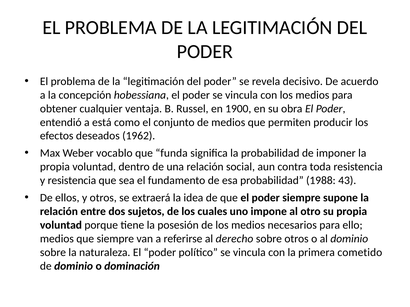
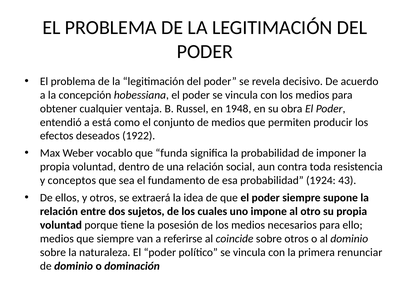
1900: 1900 -> 1948
1962: 1962 -> 1922
y resistencia: resistencia -> conceptos
1988: 1988 -> 1924
derecho: derecho -> coincide
cometido: cometido -> renunciar
